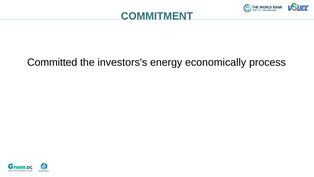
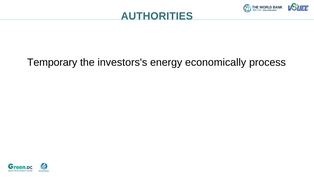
COMMITMENT: COMMITMENT -> AUTHORITIES
Committed: Committed -> Temporary
